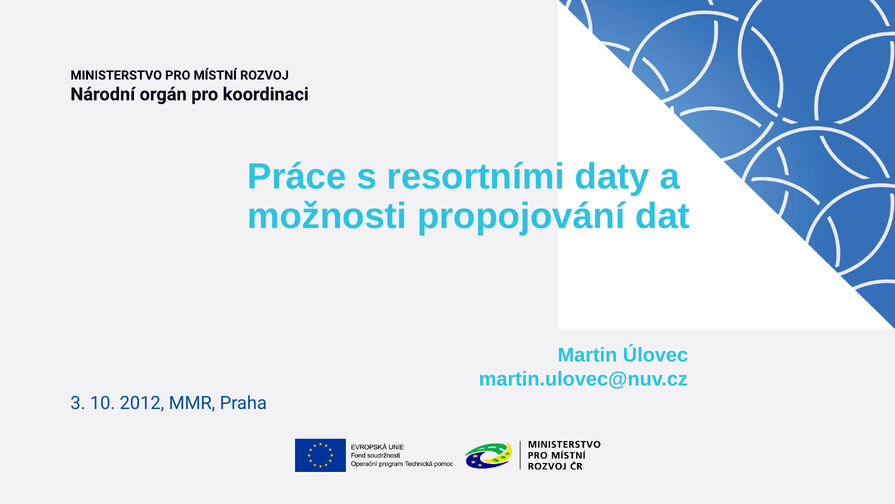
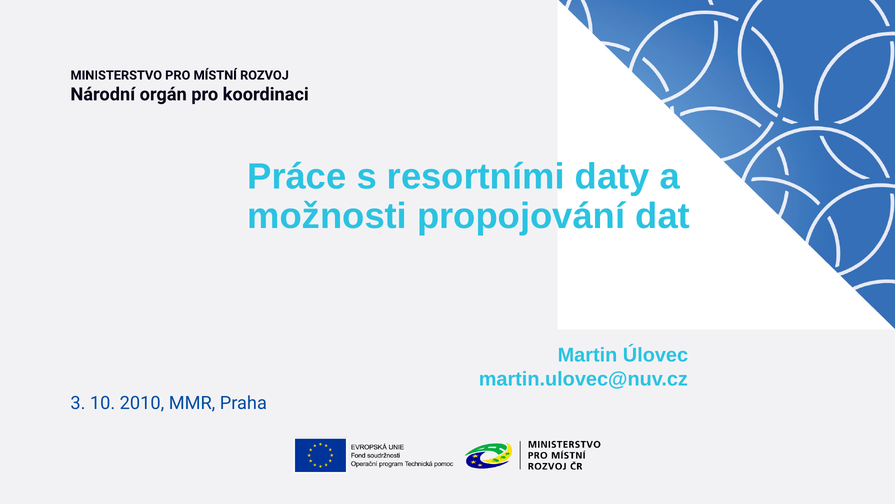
2012: 2012 -> 2010
